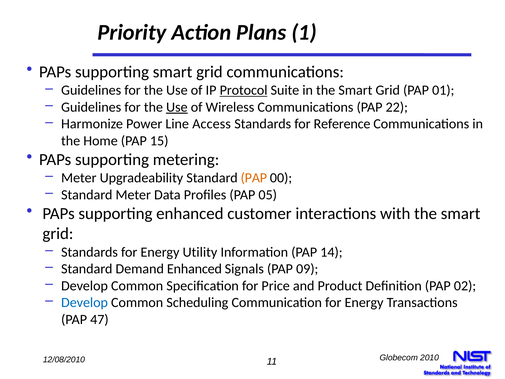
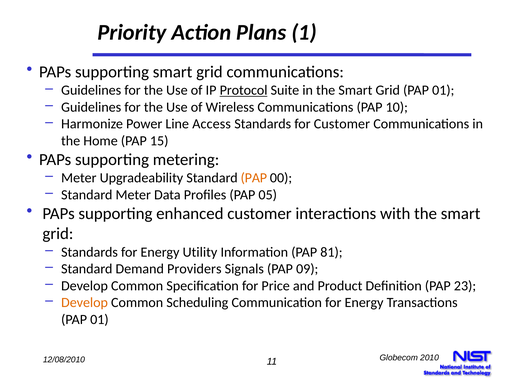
Use at (177, 107) underline: present -> none
22: 22 -> 10
for Reference: Reference -> Customer
14: 14 -> 81
Demand Enhanced: Enhanced -> Providers
02: 02 -> 23
Develop at (85, 302) colour: blue -> orange
47 at (99, 319): 47 -> 01
